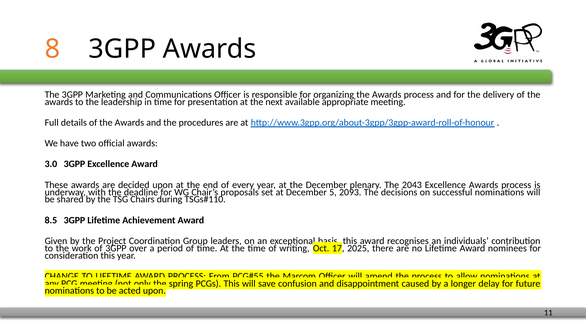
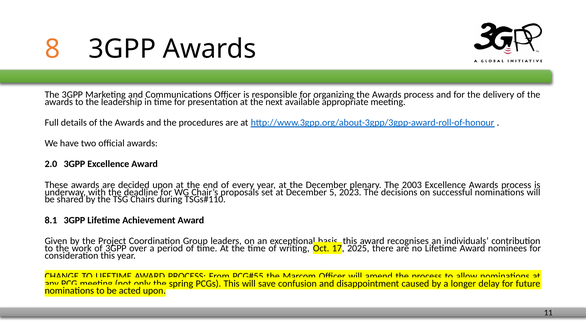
3.0: 3.0 -> 2.0
2043: 2043 -> 2003
2093: 2093 -> 2023
8.5: 8.5 -> 8.1
